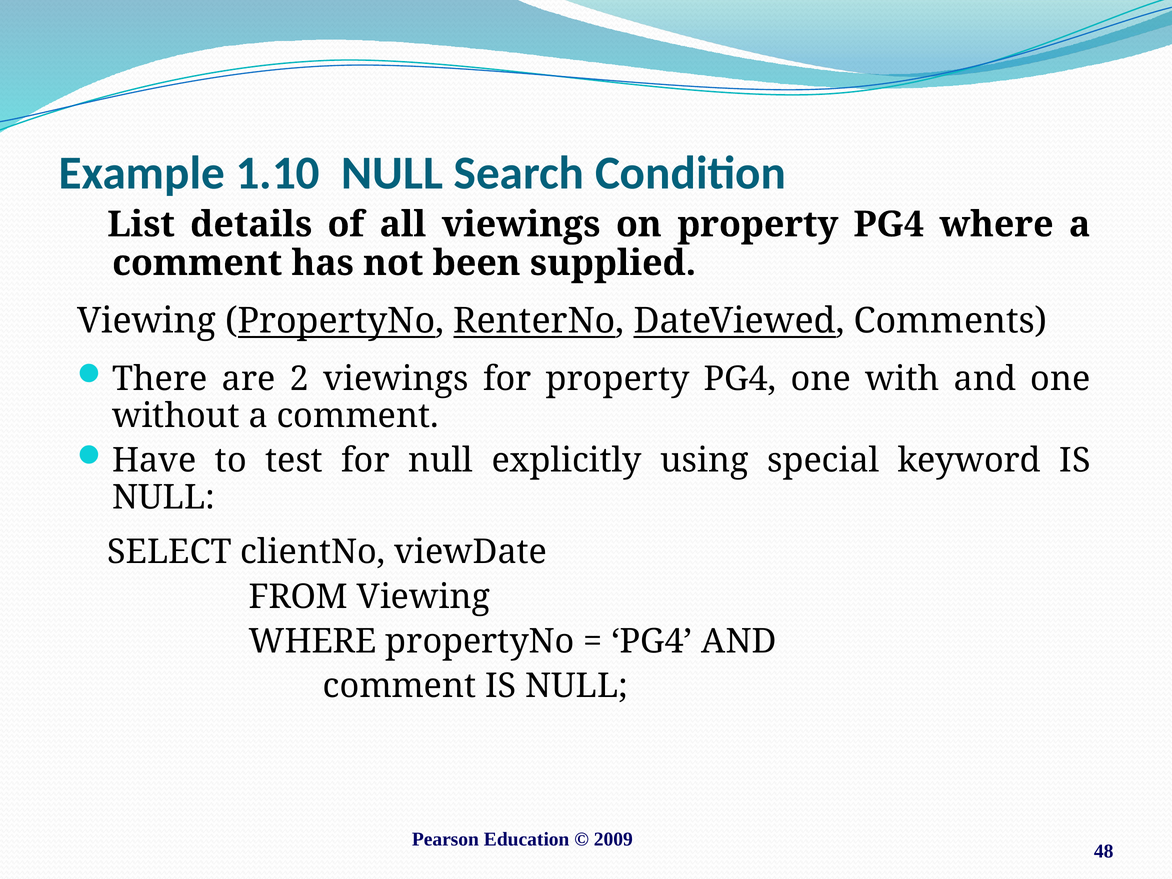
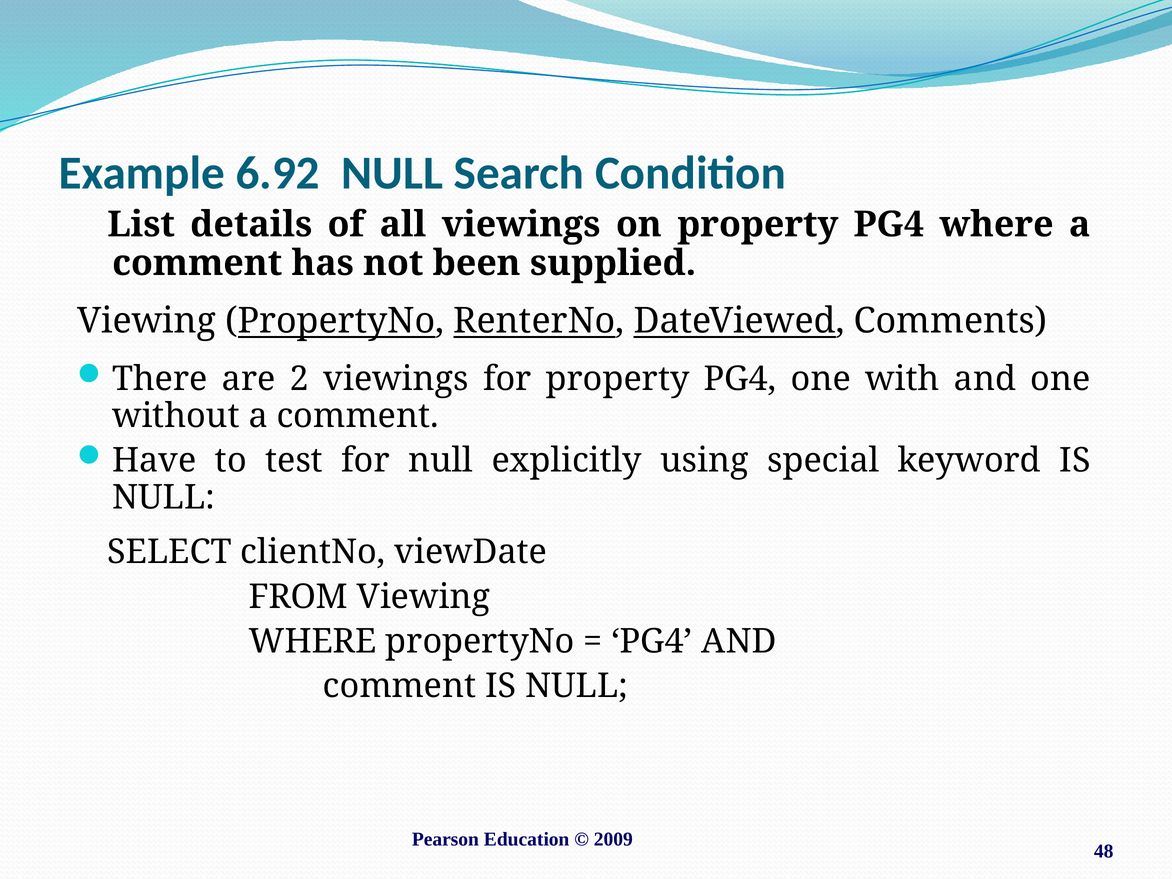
1.10: 1.10 -> 6.92
